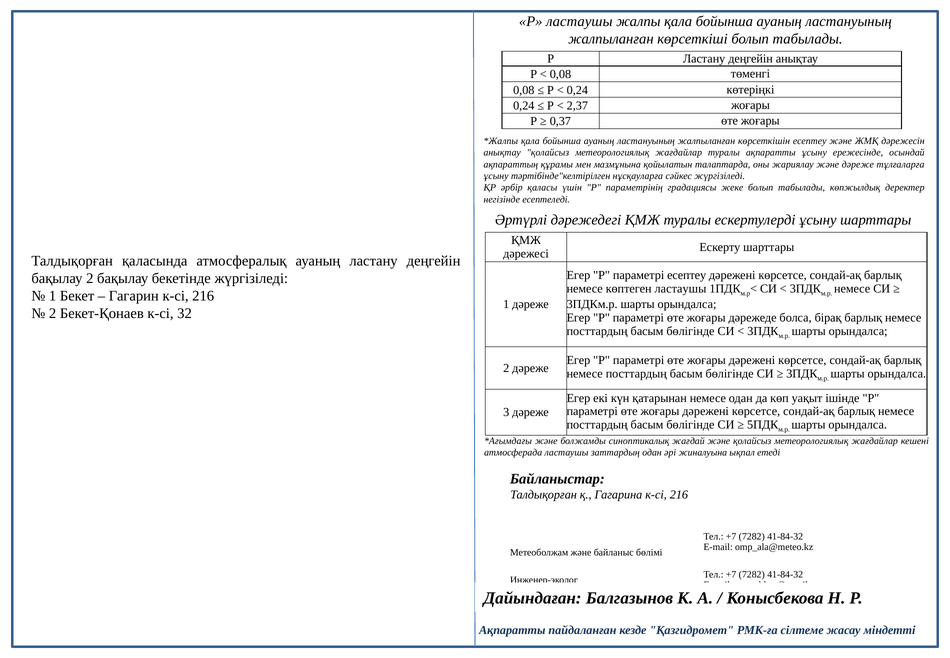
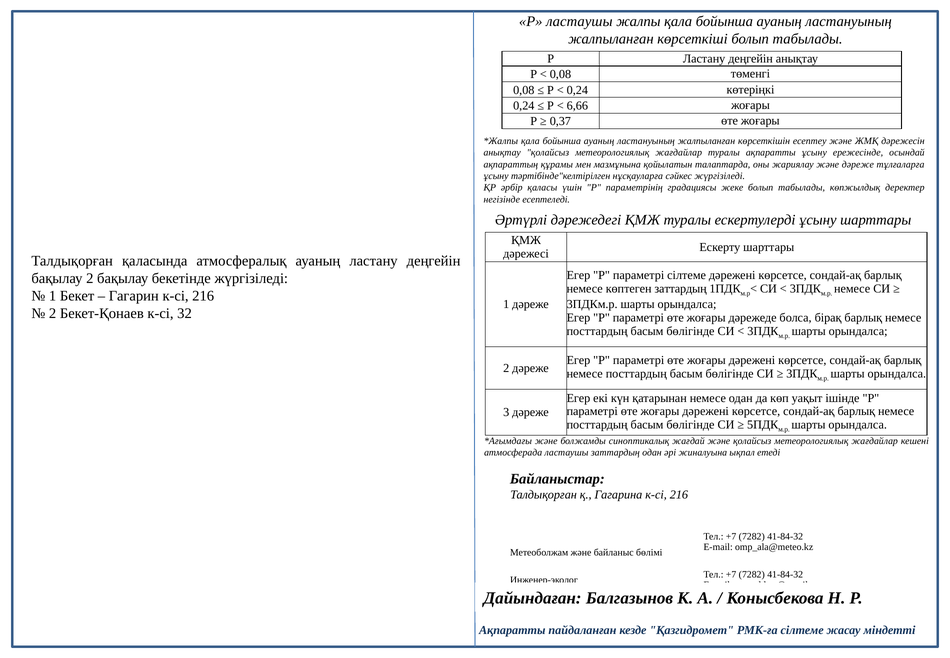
2,37: 2,37 -> 6,66
параметрі есептеу: есептеу -> сілтеме
көптеген ластаушы: ластаушы -> заттардың
